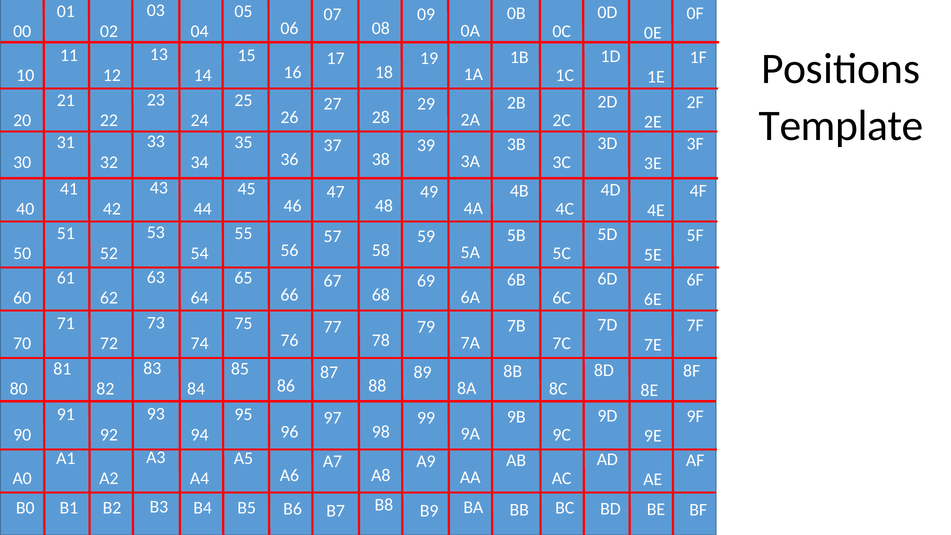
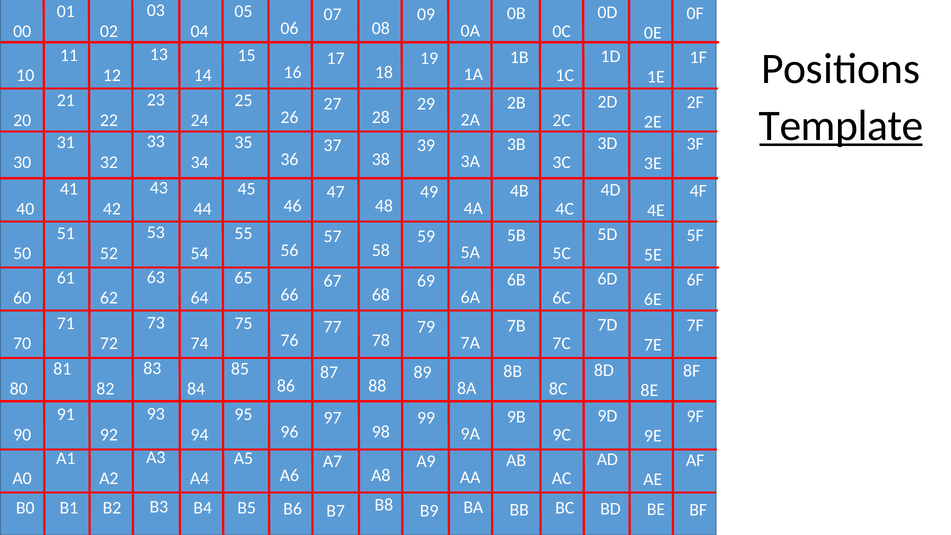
Template underline: none -> present
